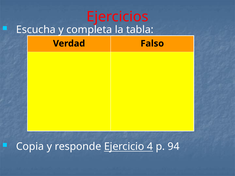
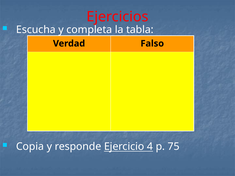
94: 94 -> 75
